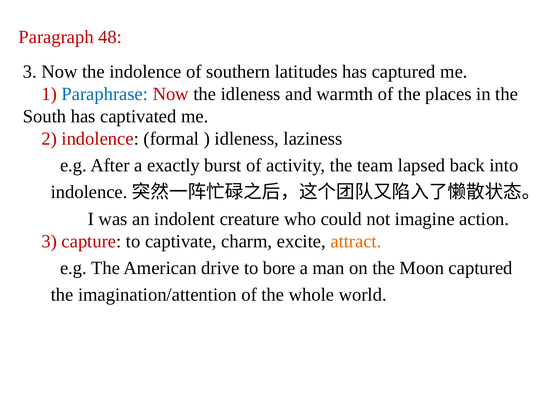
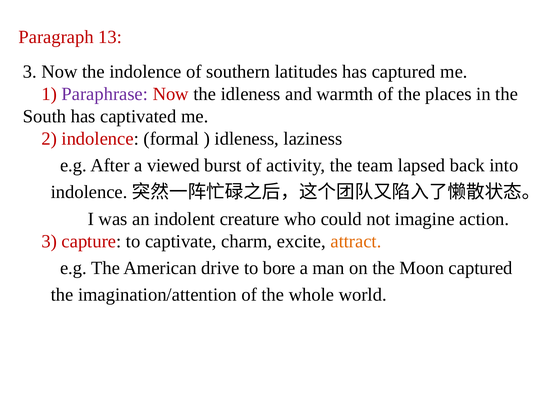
48: 48 -> 13
Paraphrase colour: blue -> purple
exactly: exactly -> viewed
